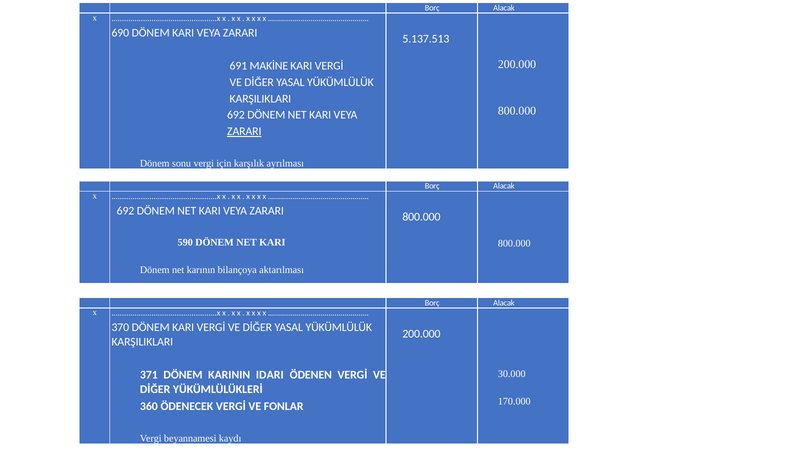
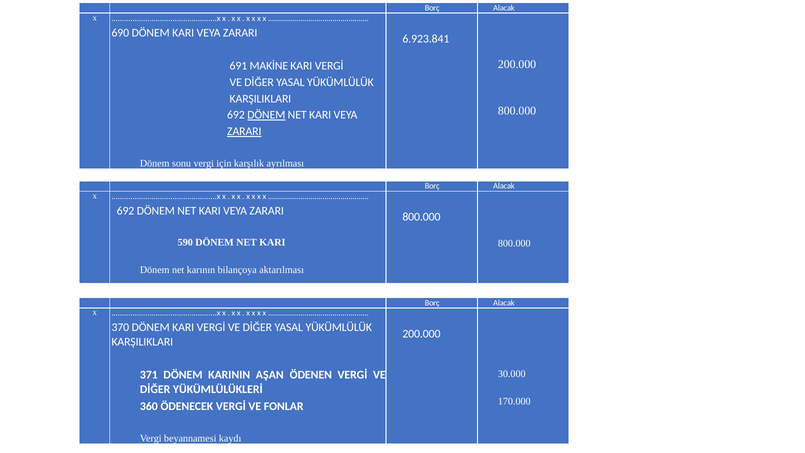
5.137.513: 5.137.513 -> 6.923.841
DÖNEM at (266, 115) underline: none -> present
IDARI: IDARI -> AŞAN
